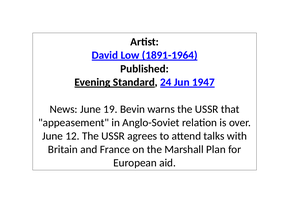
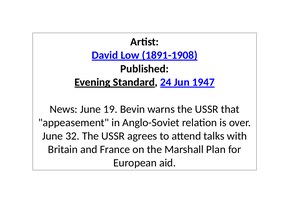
1891-1964: 1891-1964 -> 1891-1908
12: 12 -> 32
